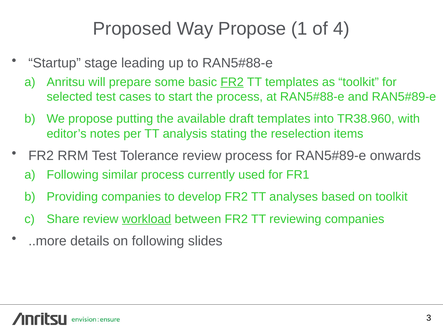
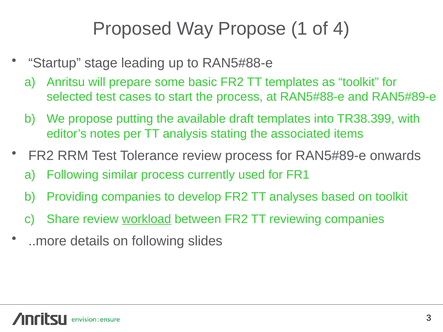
FR2 at (232, 82) underline: present -> none
TR38.960: TR38.960 -> TR38.399
reselection: reselection -> associated
